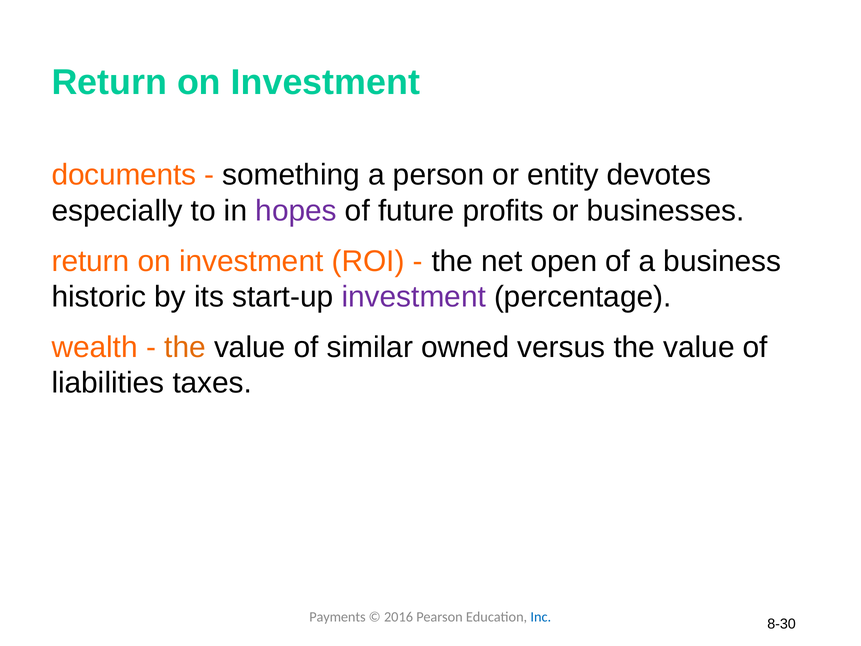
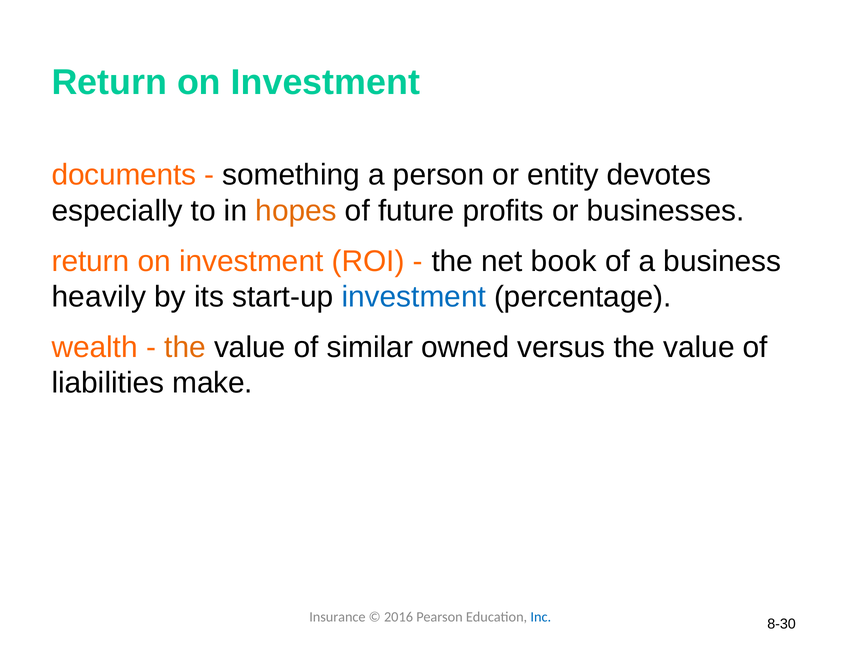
hopes colour: purple -> orange
open: open -> book
historic: historic -> heavily
investment at (414, 297) colour: purple -> blue
taxes: taxes -> make
Payments: Payments -> Insurance
